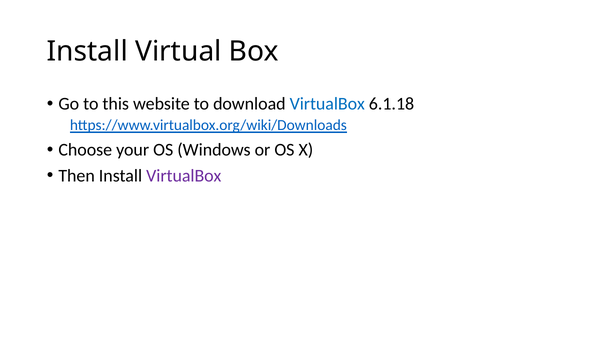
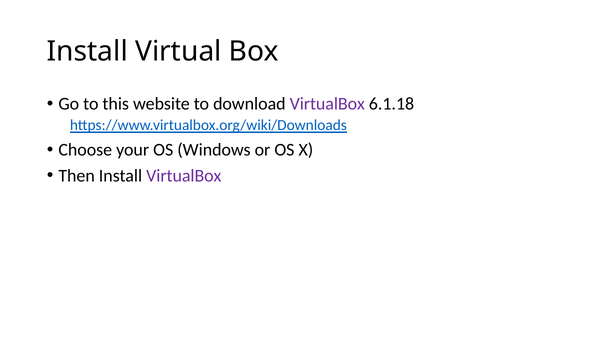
VirtualBox at (327, 104) colour: blue -> purple
